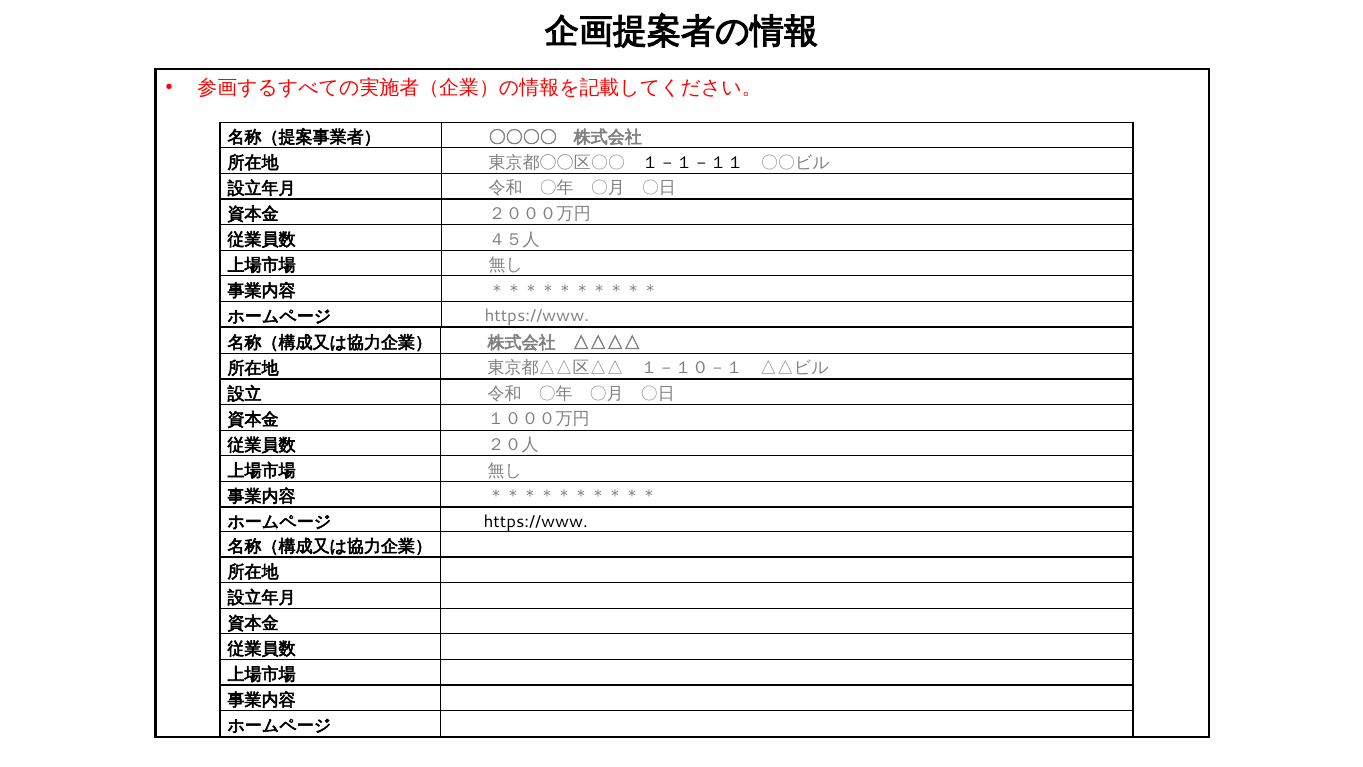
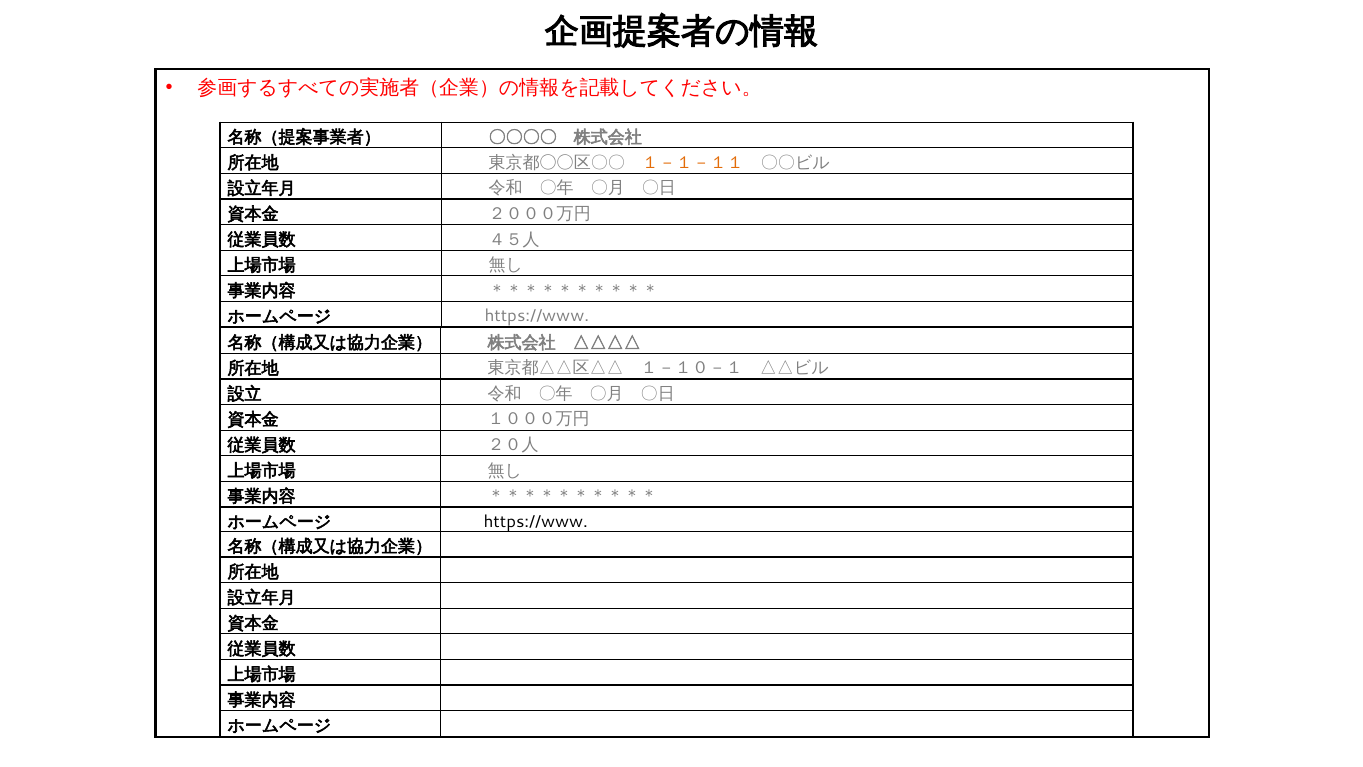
１－１－１１ colour: black -> orange
